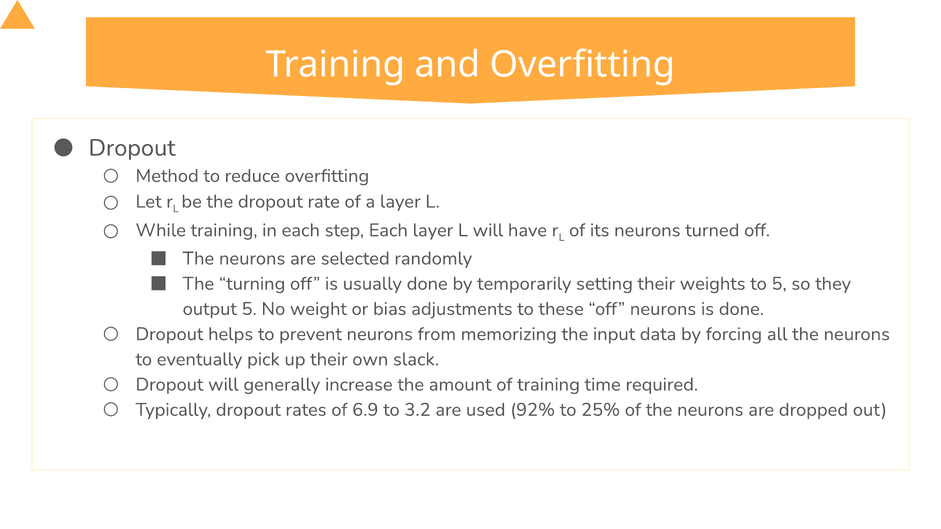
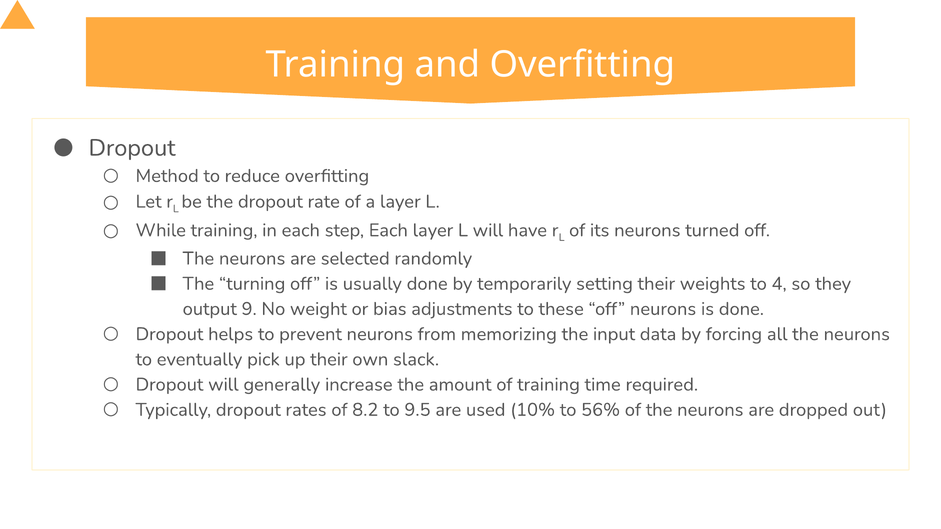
to 5: 5 -> 4
output 5: 5 -> 9
6.9: 6.9 -> 8.2
3.2: 3.2 -> 9.5
92%: 92% -> 10%
25%: 25% -> 56%
